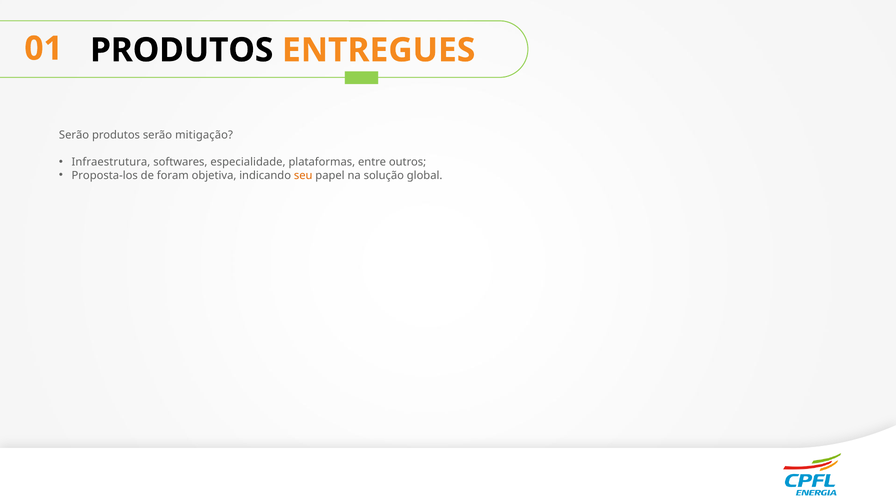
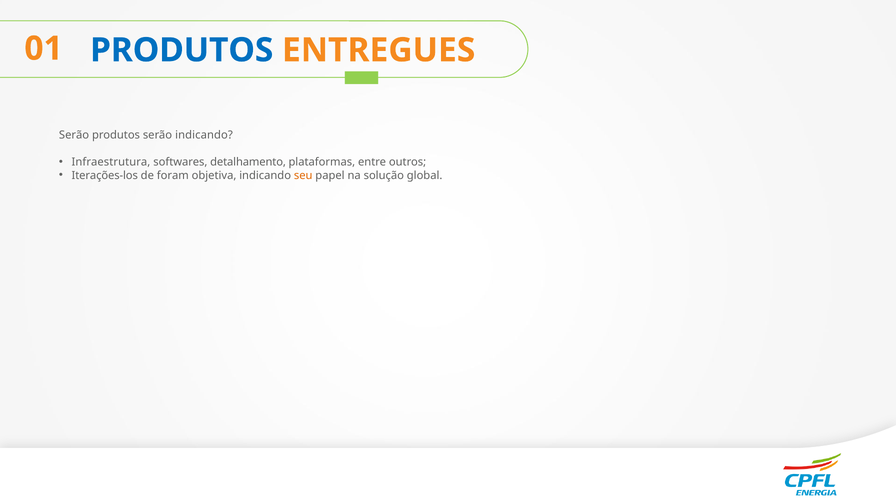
PRODUTOS at (182, 50) colour: black -> blue
serão mitigação: mitigação -> indicando
especialidade: especialidade -> detalhamento
Proposta-los: Proposta-los -> Iterações-los
